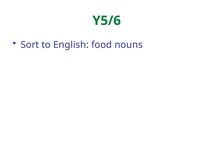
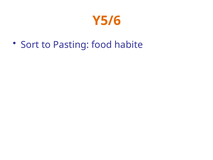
Y5/6 colour: green -> orange
English: English -> Pasting
nouns: nouns -> habite
